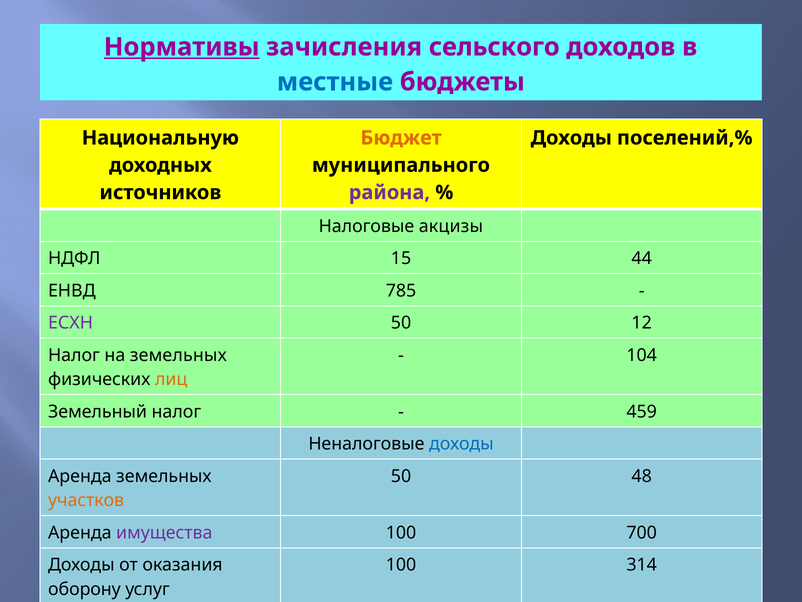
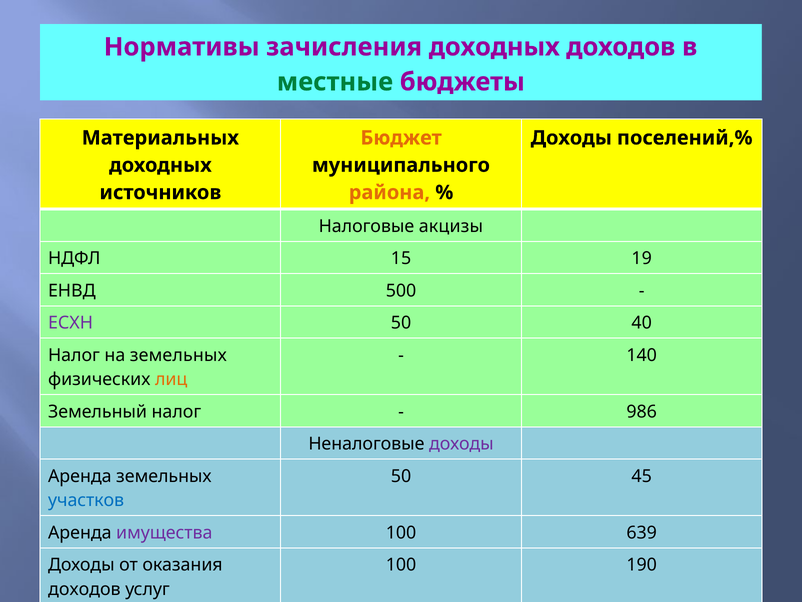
Нормативы underline: present -> none
зачисления сельского: сельского -> доходных
местные colour: blue -> green
Национальную: Национальную -> Материальных
района colour: purple -> orange
44: 44 -> 19
785: 785 -> 500
12: 12 -> 40
104: 104 -> 140
459: 459 -> 986
доходы at (461, 444) colour: blue -> purple
48: 48 -> 45
участков colour: orange -> blue
700: 700 -> 639
314: 314 -> 190
оборону at (84, 589): оборону -> доходов
